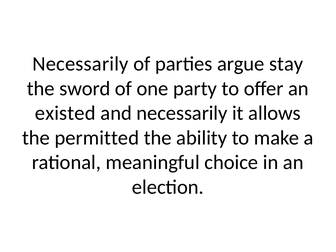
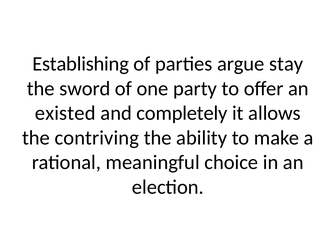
Necessarily at (80, 64): Necessarily -> Establishing
and necessarily: necessarily -> completely
permitted: permitted -> contriving
